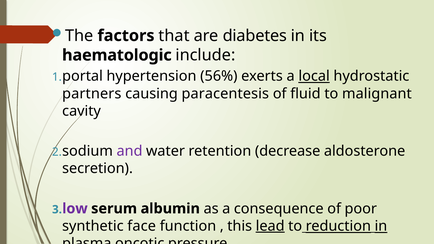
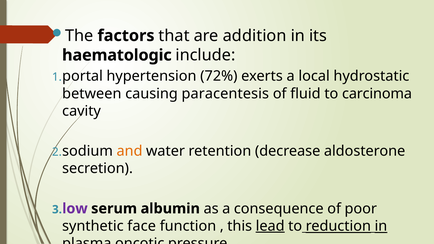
diabetes: diabetes -> addition
56%: 56% -> 72%
local underline: present -> none
partners: partners -> between
malignant: malignant -> carcinoma
and colour: purple -> orange
